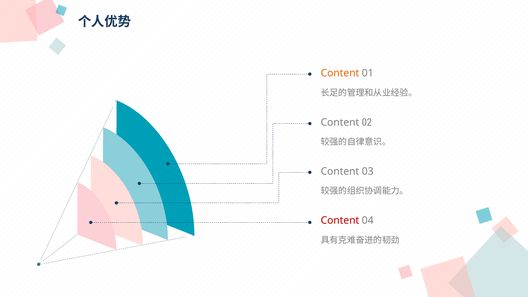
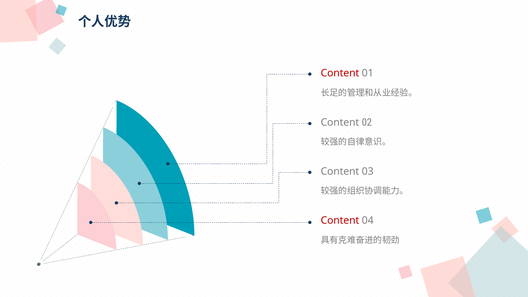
Content at (340, 73) colour: orange -> red
